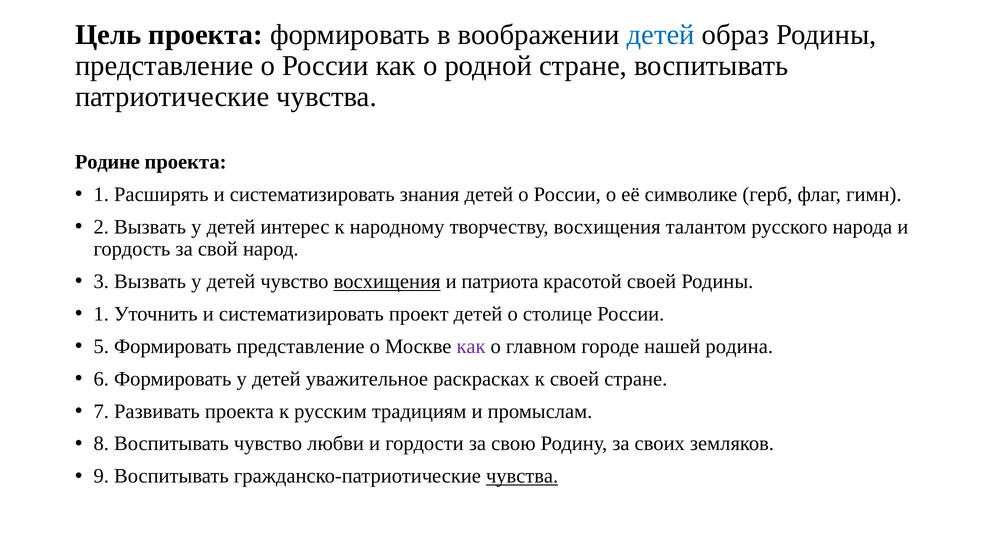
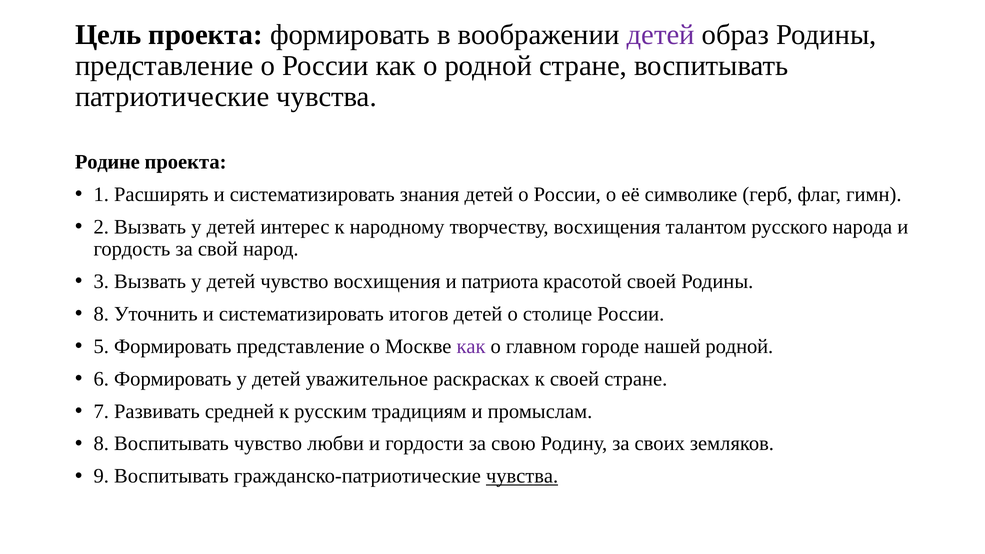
детей at (661, 35) colour: blue -> purple
восхищения at (387, 282) underline: present -> none
1 at (101, 314): 1 -> 8
проект: проект -> итогов
нашей родина: родина -> родной
Развивать проекта: проекта -> средней
